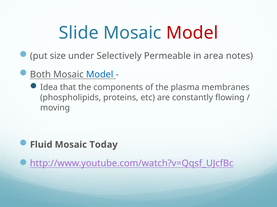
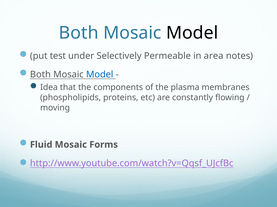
Slide at (79, 33): Slide -> Both
Model at (192, 33) colour: red -> black
size: size -> test
Today: Today -> Forms
